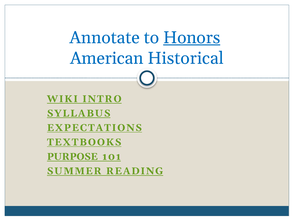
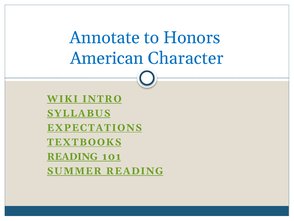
Honors underline: present -> none
Historical: Historical -> Character
PURPOSE at (72, 156): PURPOSE -> READING
